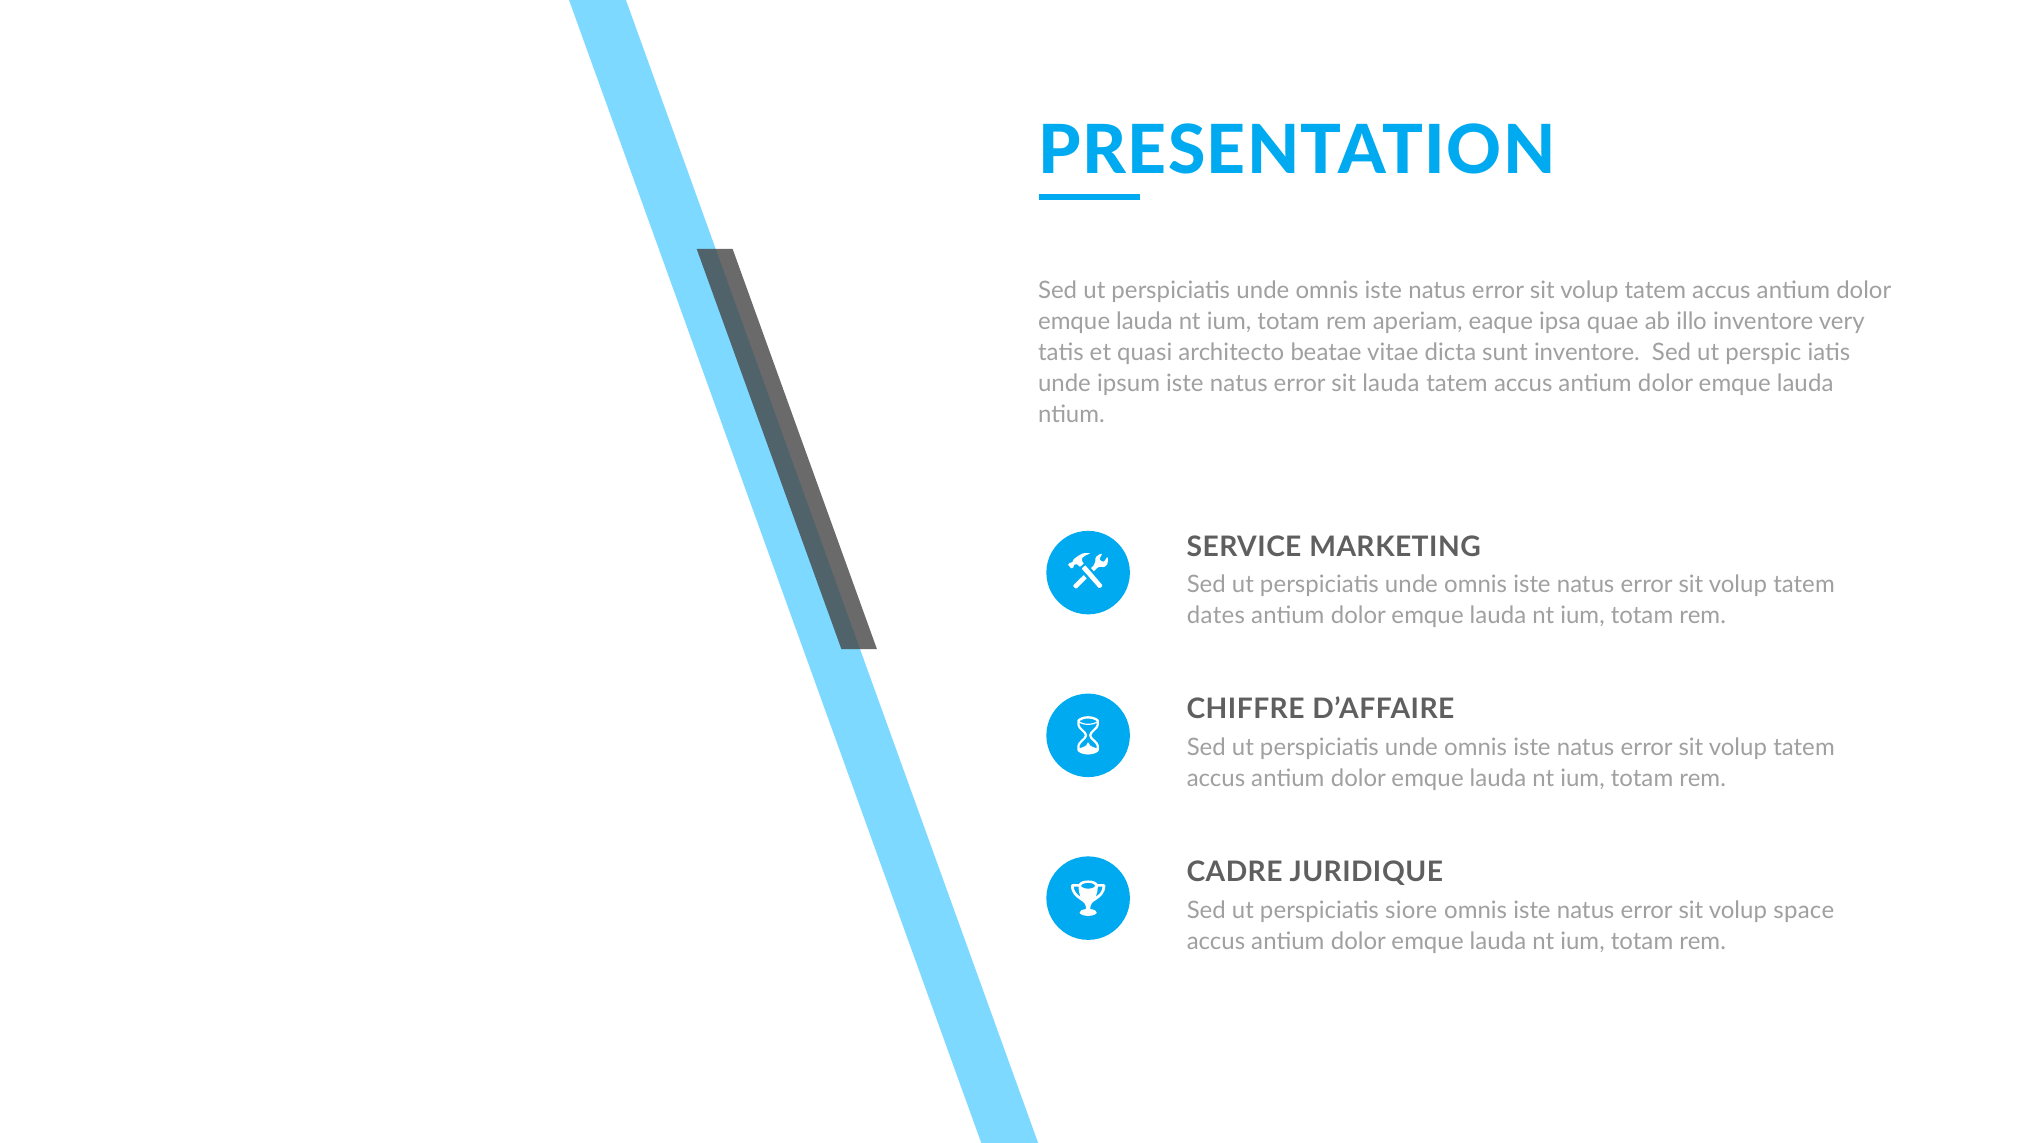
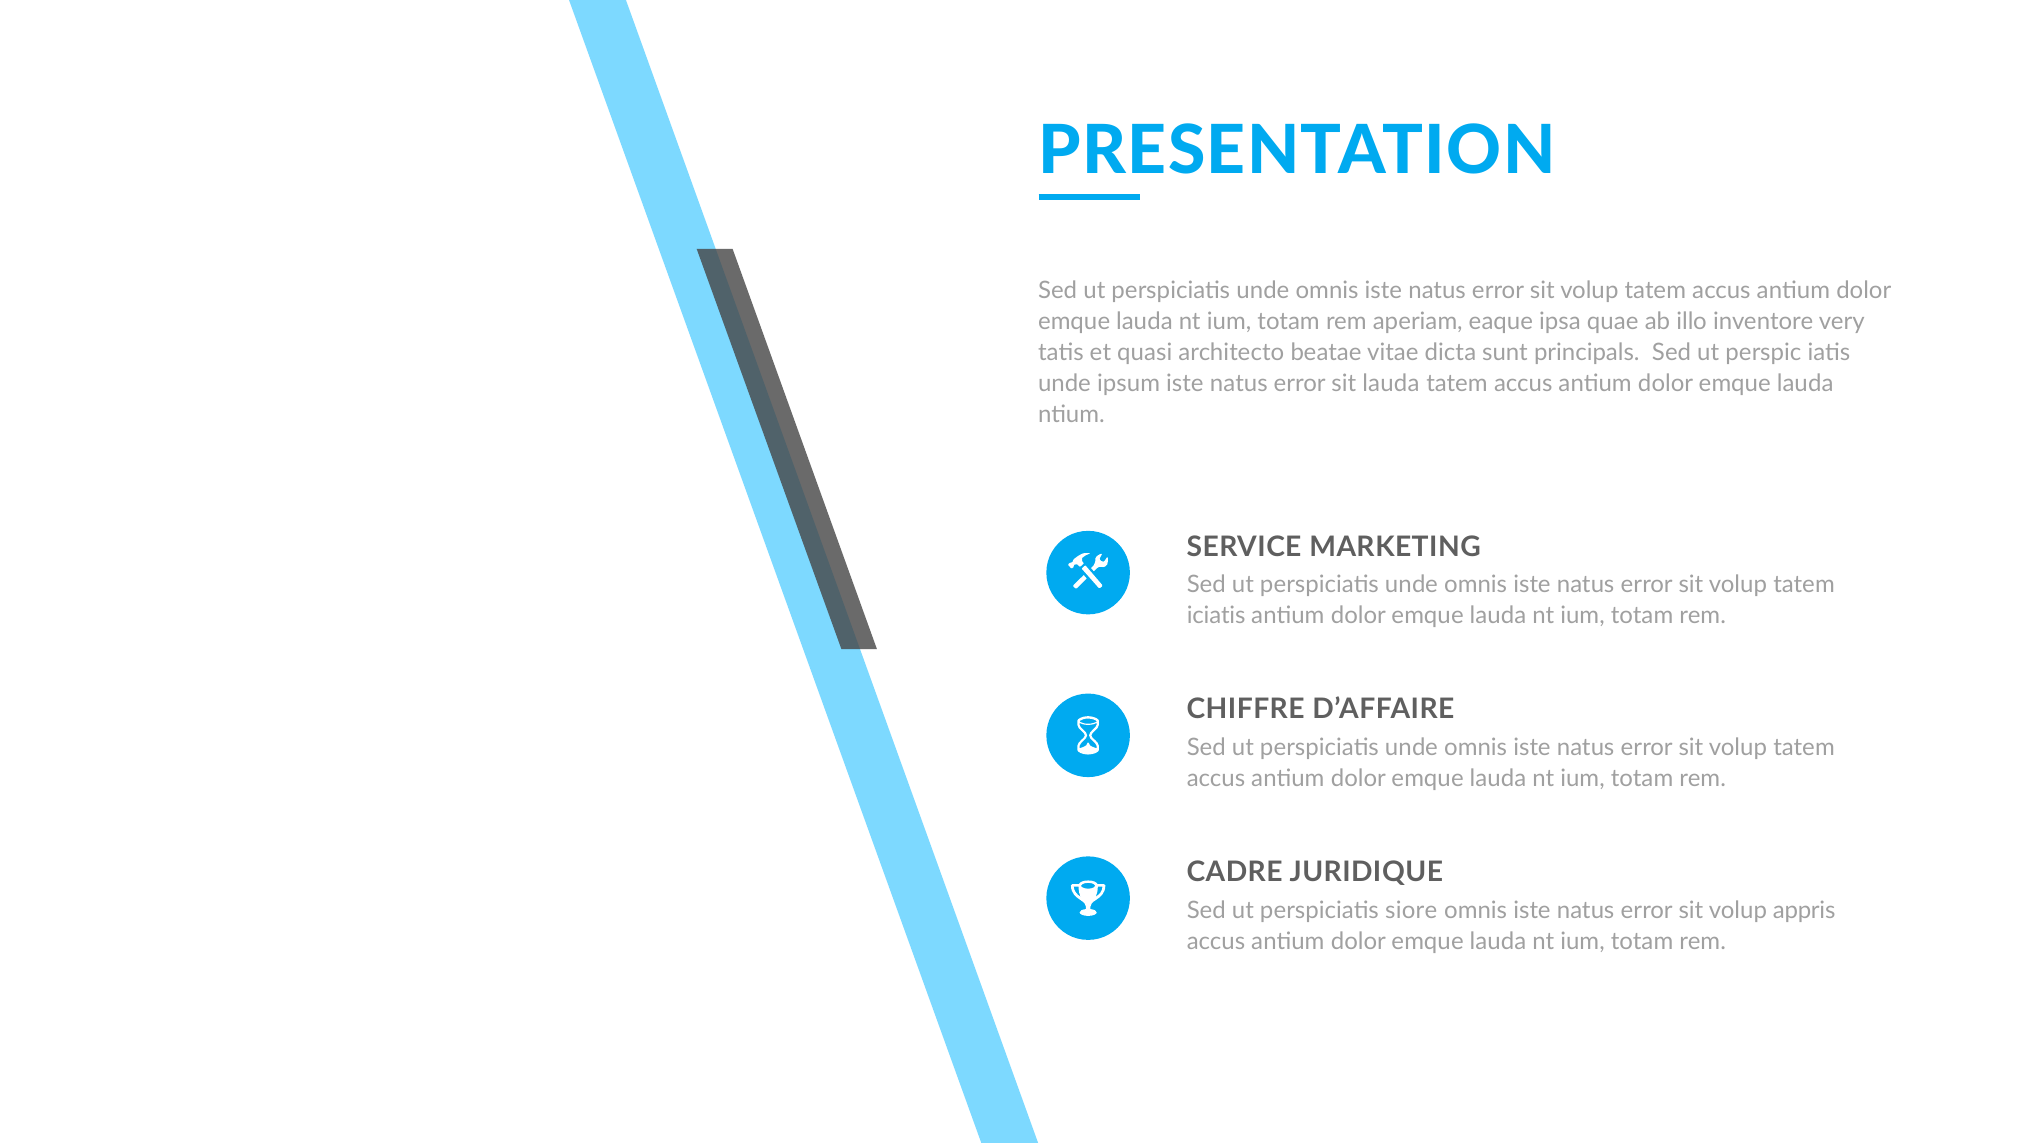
sunt inventore: inventore -> principals
dates: dates -> iciatis
space: space -> appris
